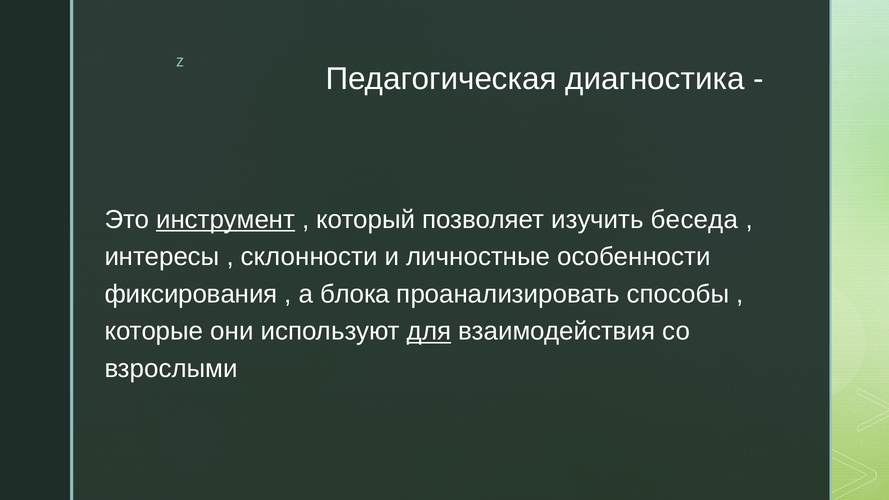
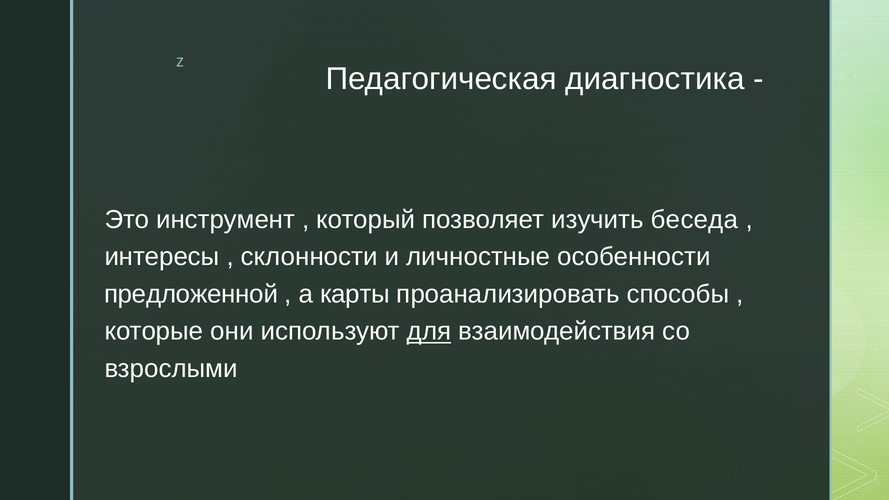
инструмент underline: present -> none
фиксирования: фиксирования -> предложенной
блока: блока -> карты
